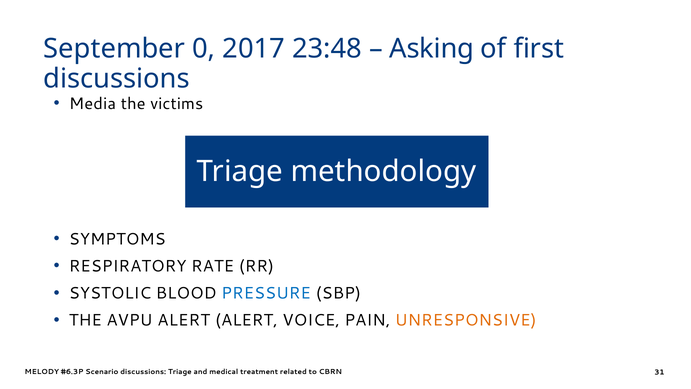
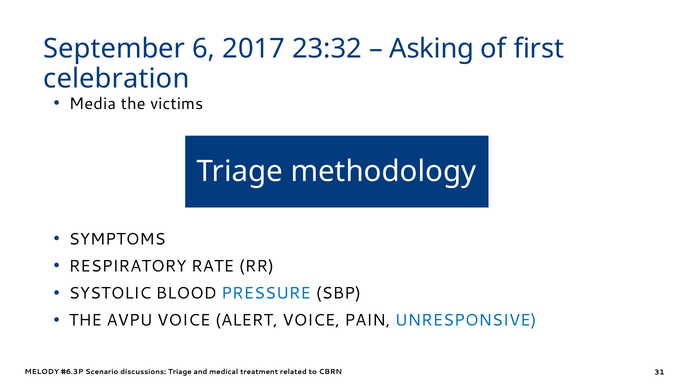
0: 0 -> 6
23:48: 23:48 -> 23:32
discussions at (117, 78): discussions -> celebration
AVPU ALERT: ALERT -> VOICE
UNRESPONSIVE colour: orange -> blue
